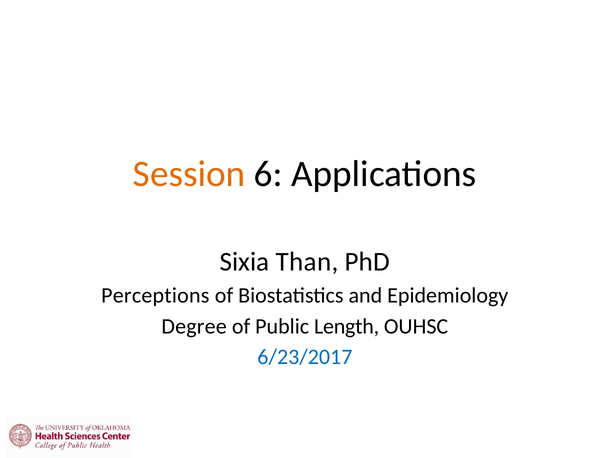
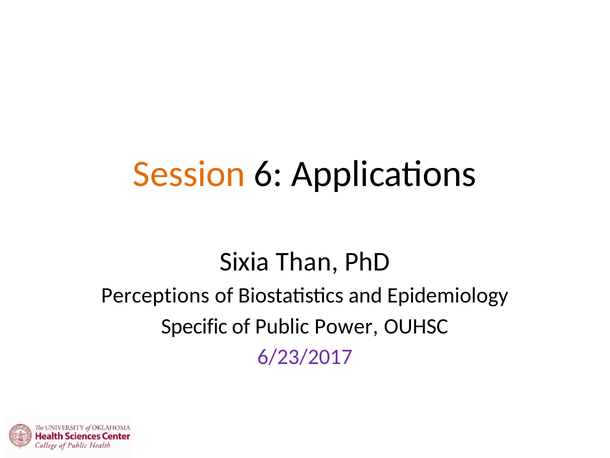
Degree: Degree -> Specific
Length: Length -> Power
6/23/2017 colour: blue -> purple
